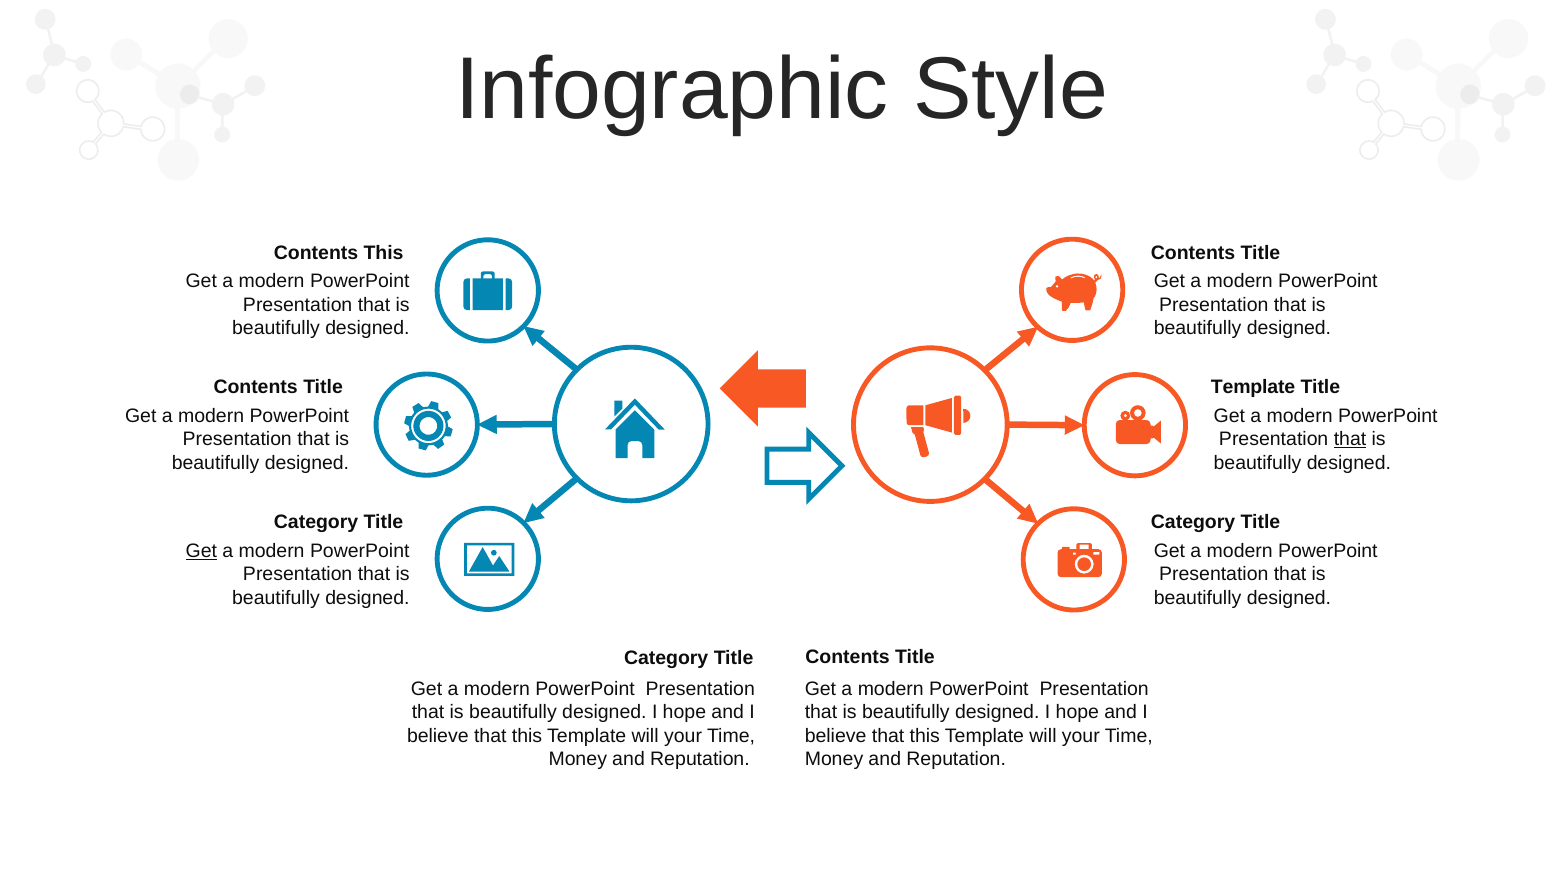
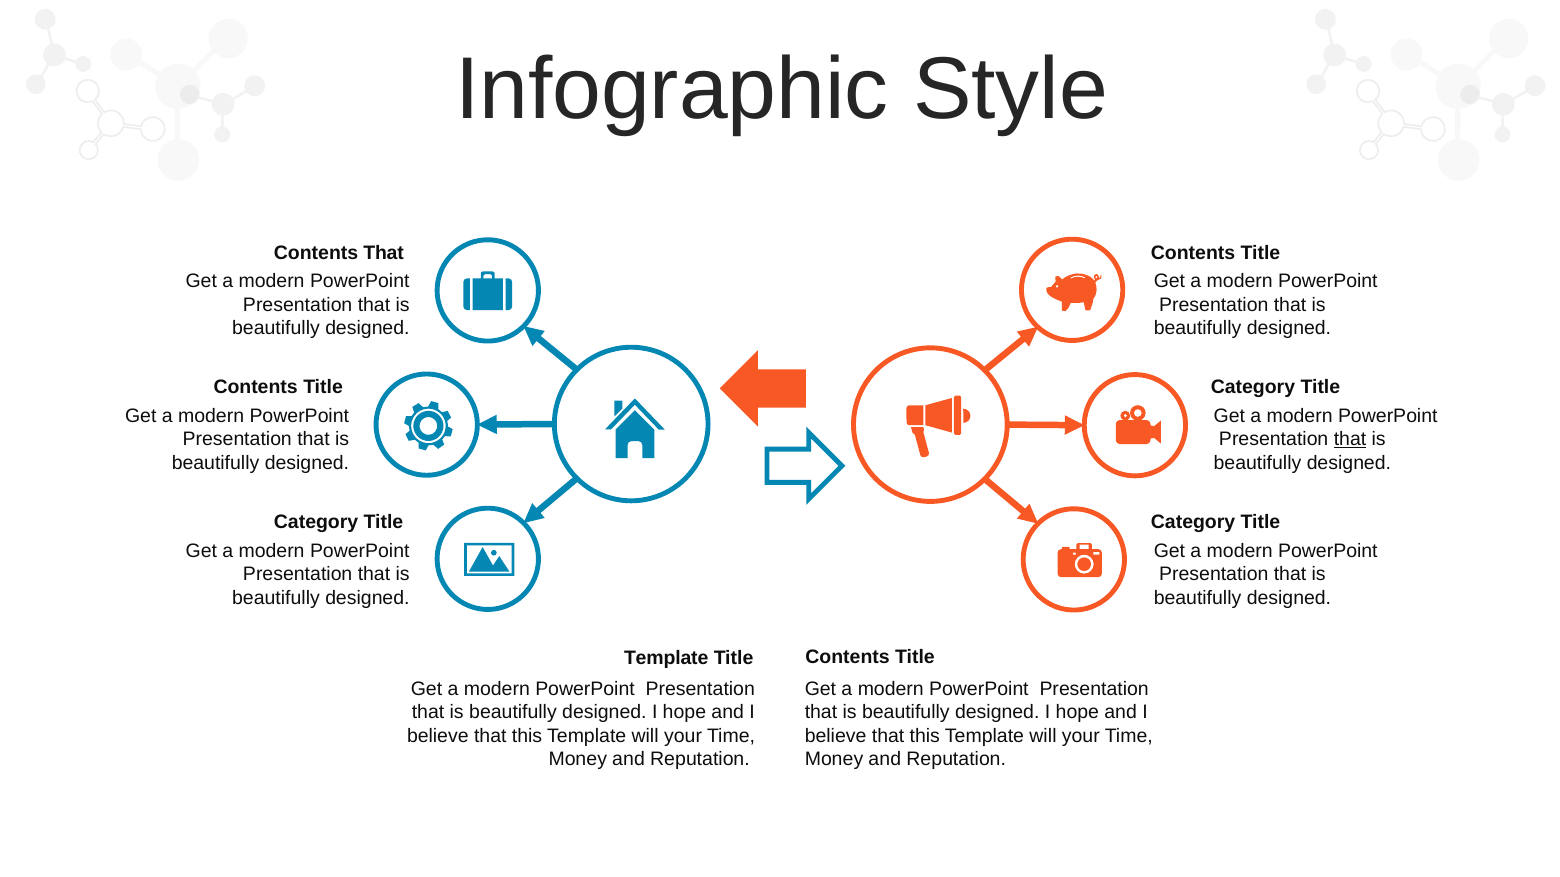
Contents This: This -> That
Template at (1253, 388): Template -> Category
Get at (201, 551) underline: present -> none
Category at (666, 658): Category -> Template
